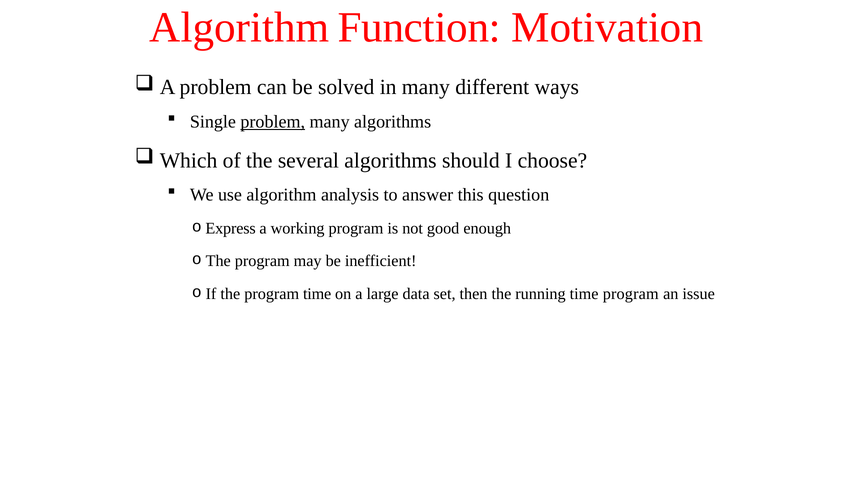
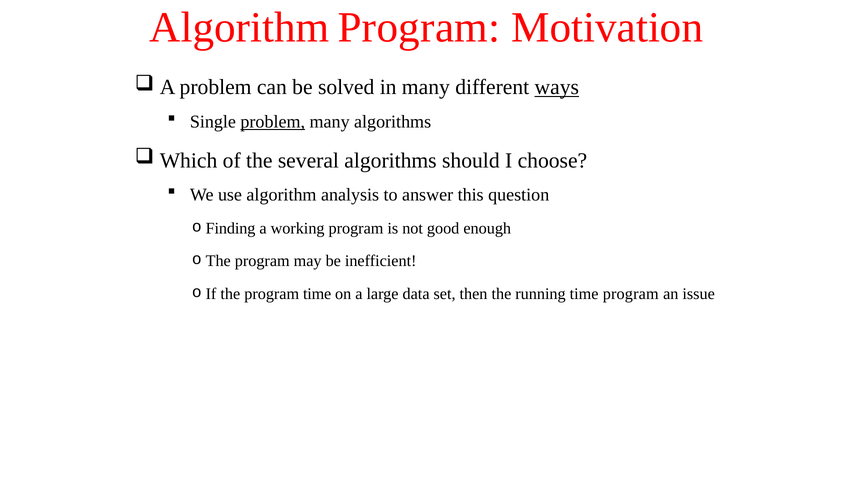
Algorithm Function: Function -> Program
ways underline: none -> present
Express: Express -> Finding
